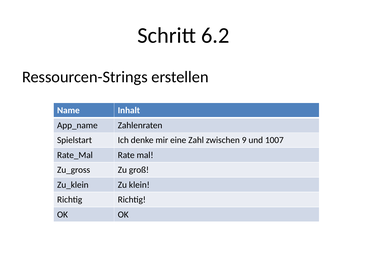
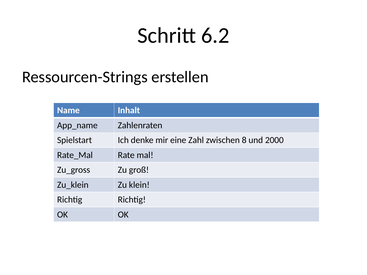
9: 9 -> 8
1007: 1007 -> 2000
